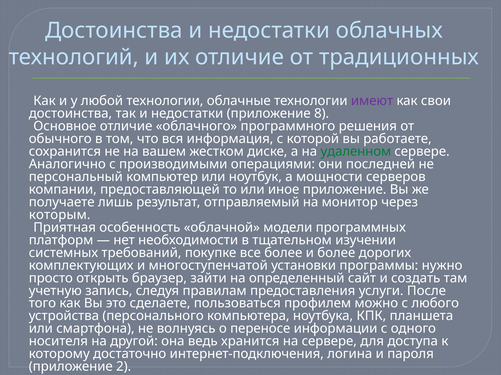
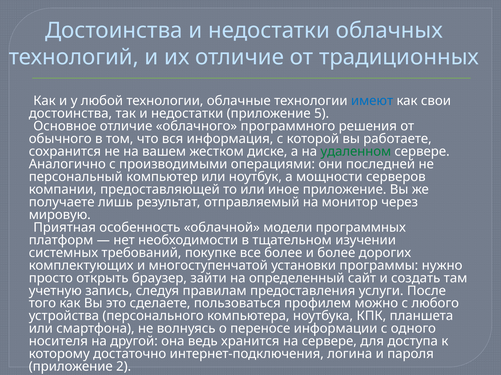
имеют colour: purple -> blue
8: 8 -> 5
которым: которым -> мировую
